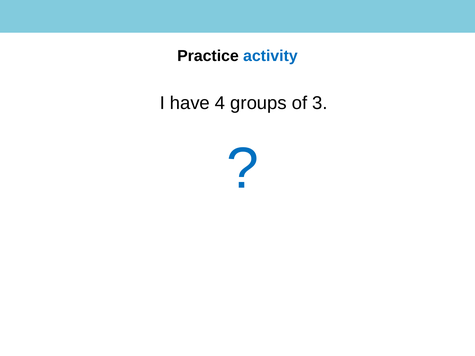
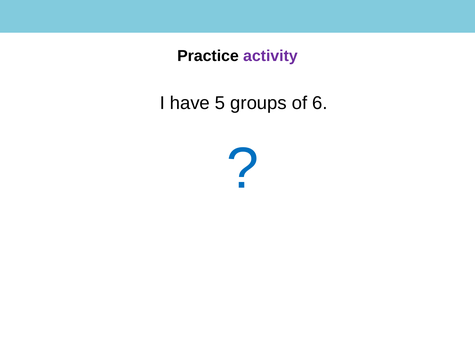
activity colour: blue -> purple
4: 4 -> 5
3: 3 -> 6
